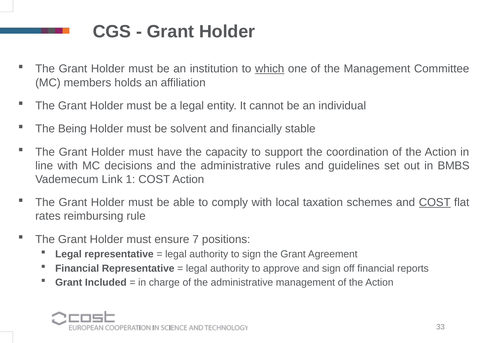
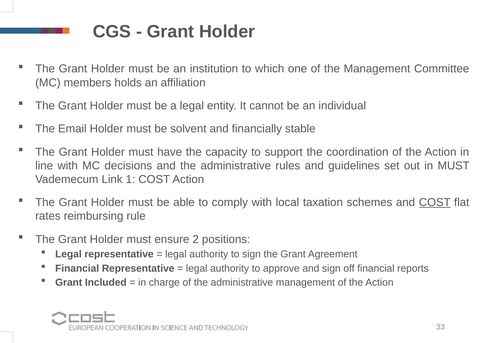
which underline: present -> none
Being: Being -> Email
in BMBS: BMBS -> MUST
7: 7 -> 2
